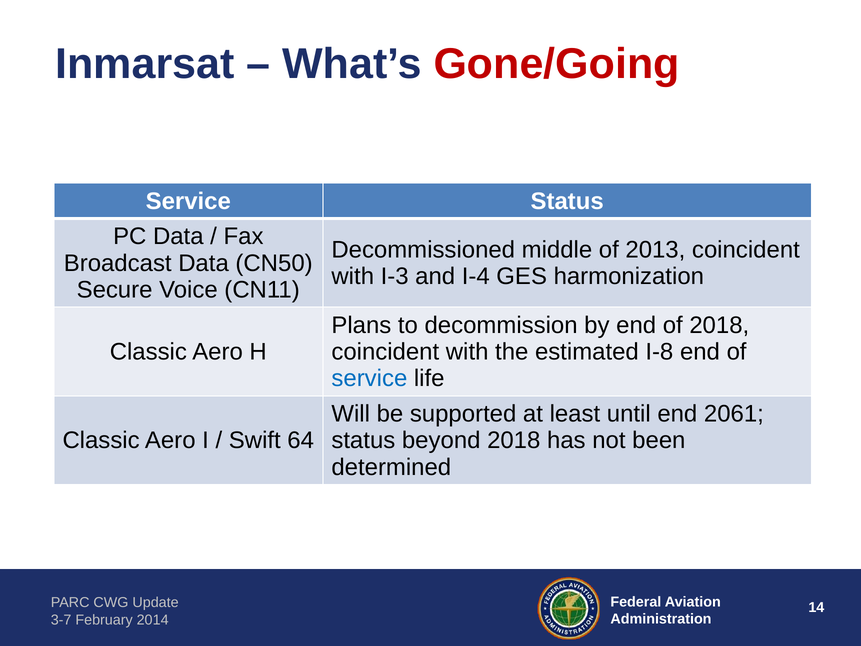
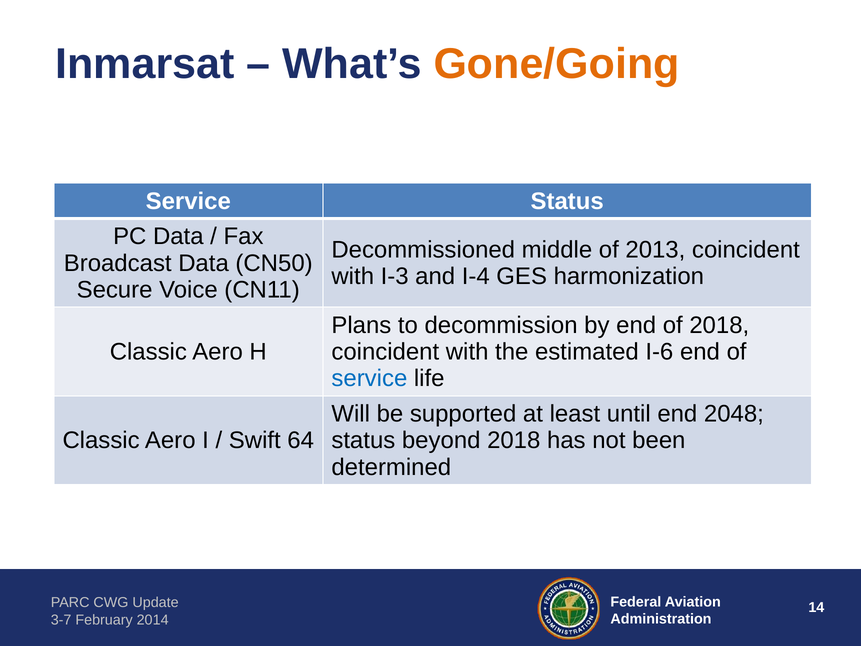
Gone/Going colour: red -> orange
I-8: I-8 -> I-6
2061: 2061 -> 2048
